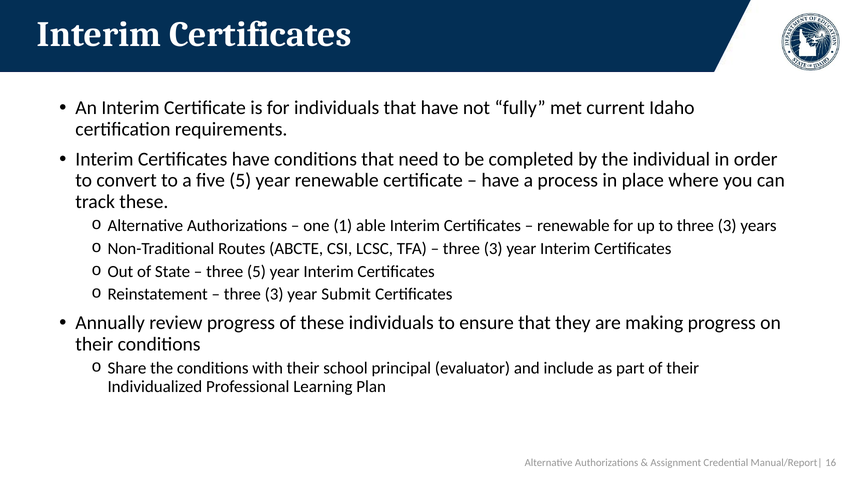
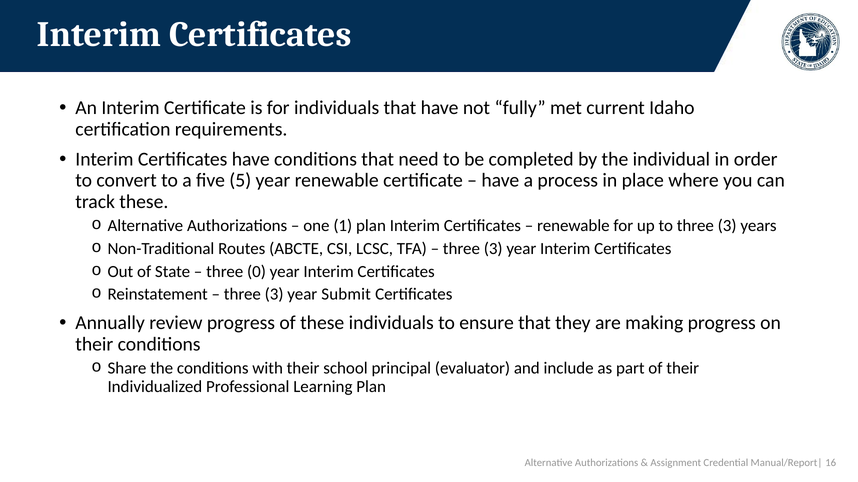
1 able: able -> plan
three 5: 5 -> 0
